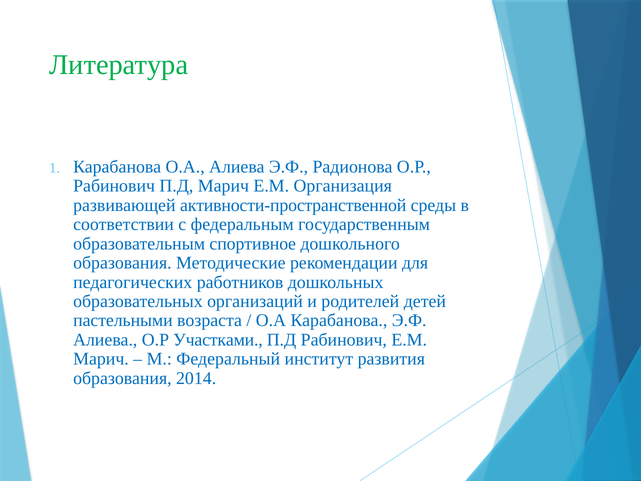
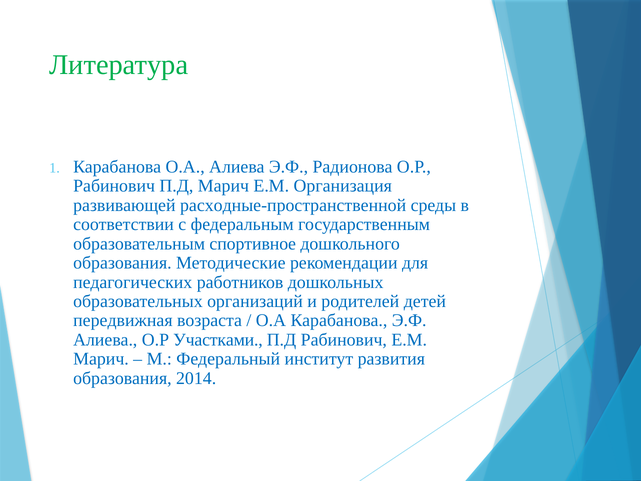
активности-пространственной: активности-пространственной -> расходные-пространственной
пастельными: пастельными -> передвижная
